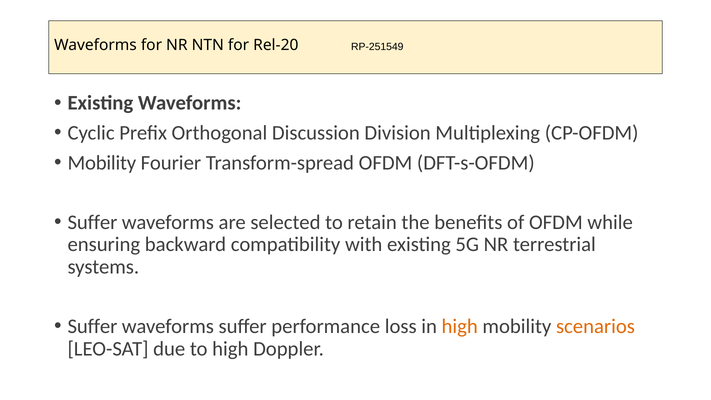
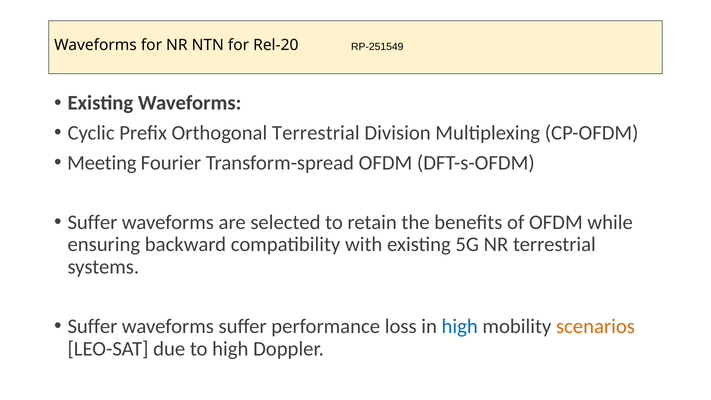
Orthogonal Discussion: Discussion -> Terrestrial
Mobility at (102, 163): Mobility -> Meeting
high at (460, 326) colour: orange -> blue
